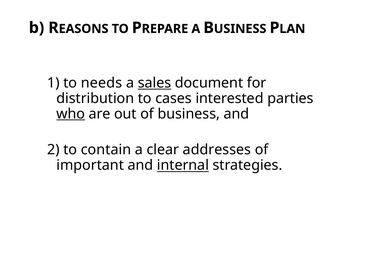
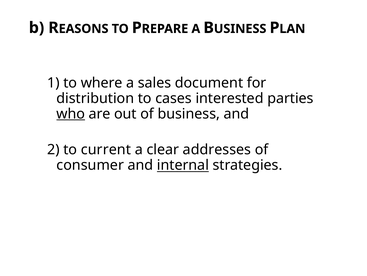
needs: needs -> where
sales underline: present -> none
contain: contain -> current
important: important -> consumer
